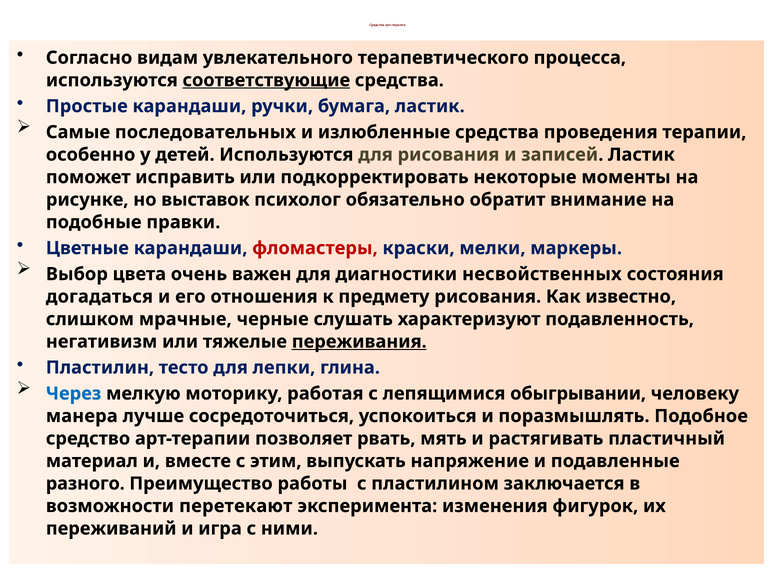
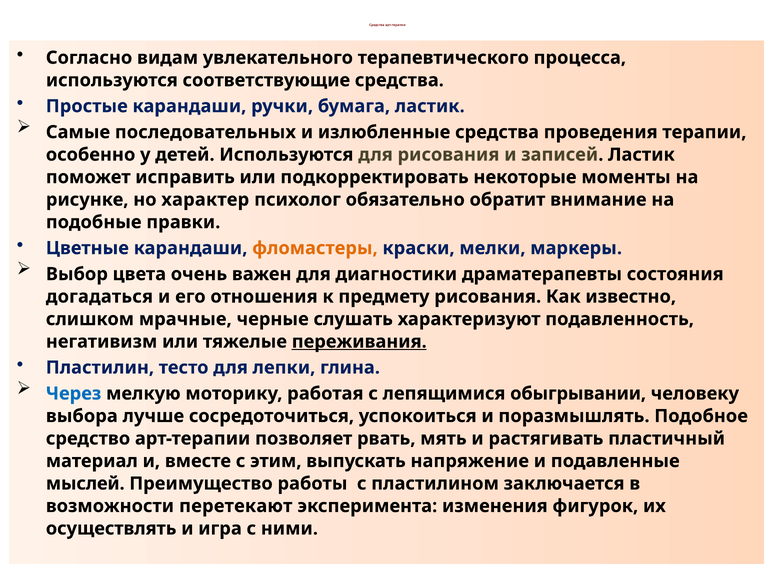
соответствующие underline: present -> none
выставок: выставок -> характер
фломастеры colour: red -> orange
несвойственных: несвойственных -> драматерапевты
манера: манера -> выбора
разного: разного -> мыслей
переживаний: переживаний -> осуществлять
